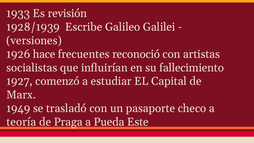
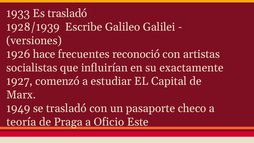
Es revisión: revisión -> trasladó
fallecimiento: fallecimiento -> exactamente
Pueda: Pueda -> Oficio
